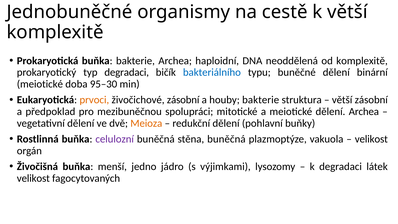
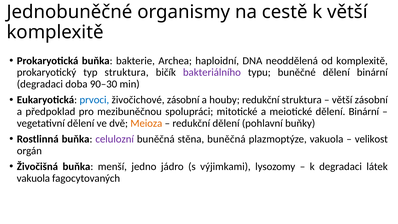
typ degradaci: degradaci -> struktura
bakteriálního colour: blue -> purple
meiotické at (40, 84): meiotické -> degradaci
95–30: 95–30 -> 90–30
prvoci colour: orange -> blue
houby bakterie: bakterie -> redukční
meiotické dělení Archea: Archea -> Binární
velikost at (33, 178): velikost -> vakuola
